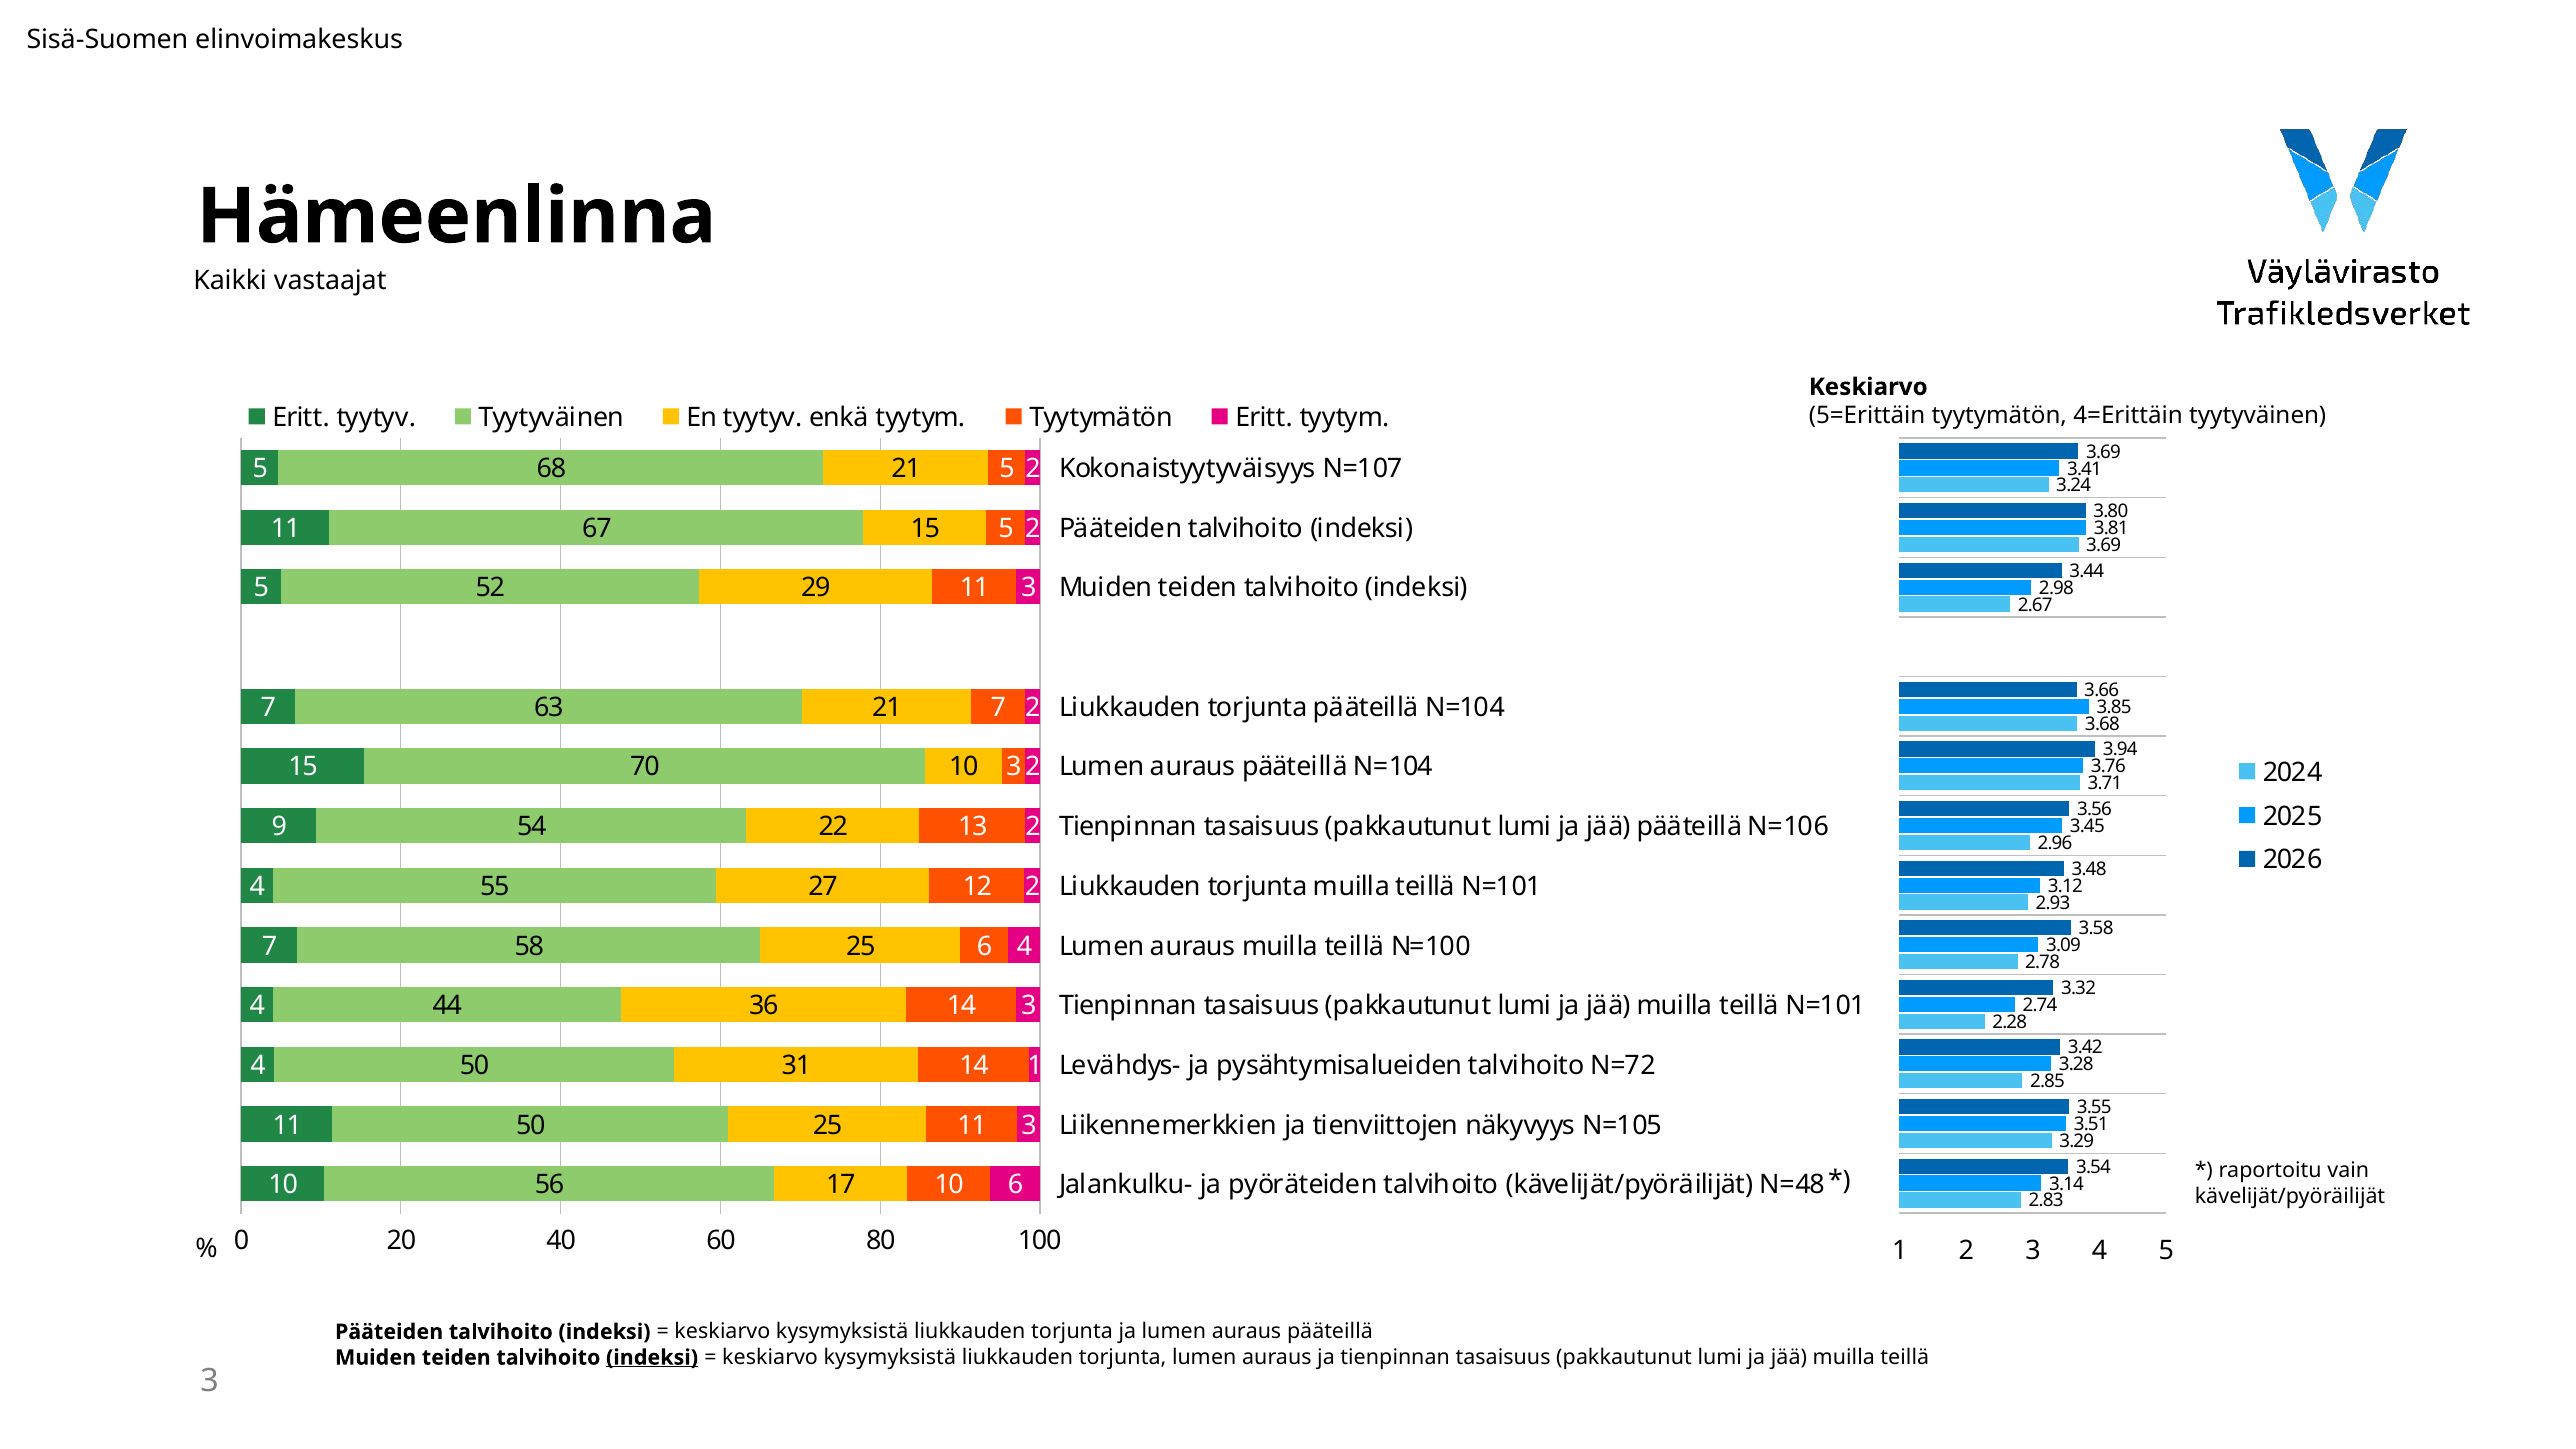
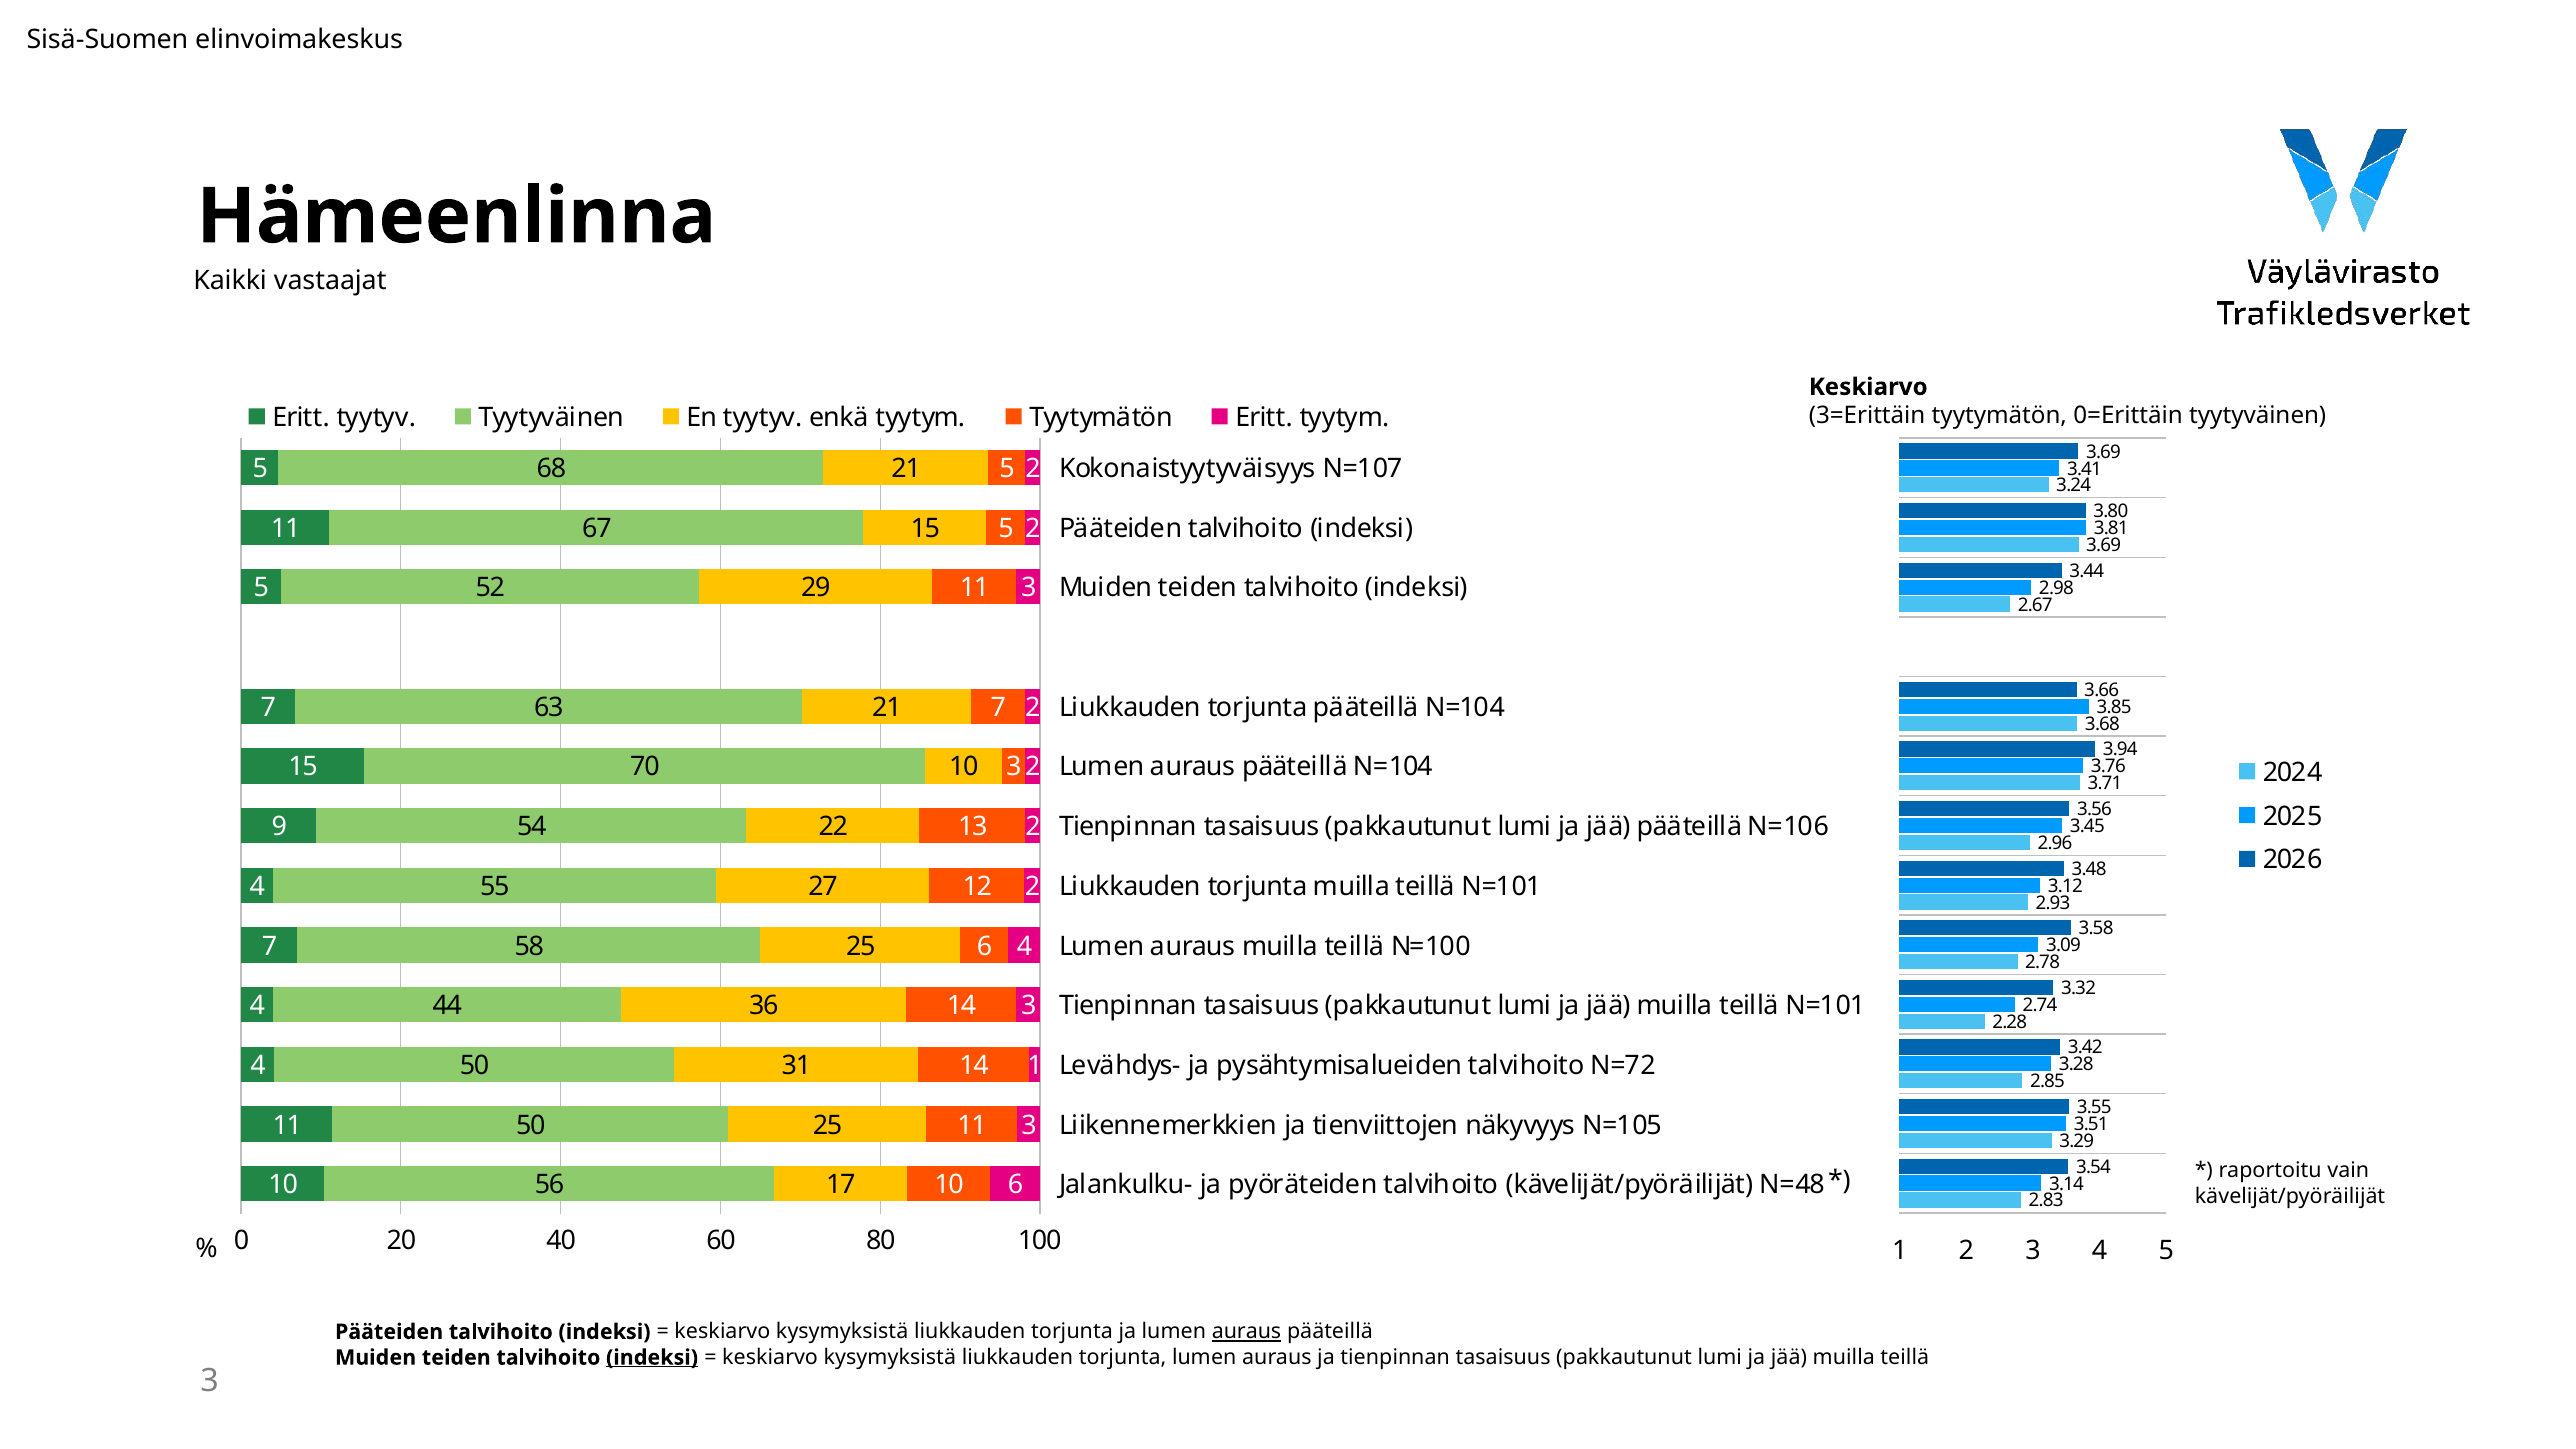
5=Erittäin: 5=Erittäin -> 3=Erittäin
4=Erittäin: 4=Erittäin -> 0=Erittäin
auraus at (1247, 1332) underline: none -> present
